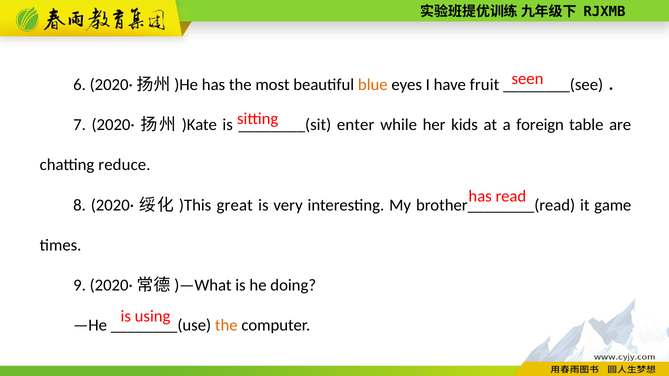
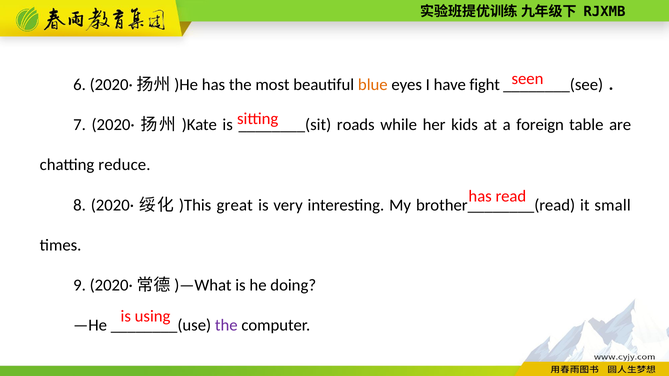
fruit: fruit -> fight
enter: enter -> roads
game: game -> small
the at (226, 326) colour: orange -> purple
